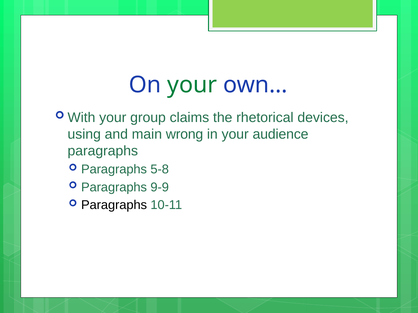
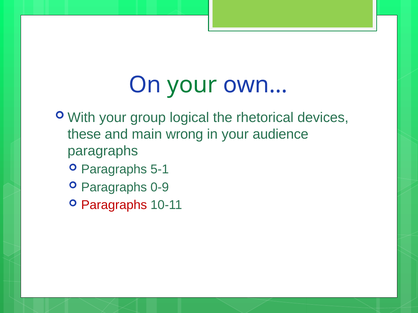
claims: claims -> logical
using: using -> these
5-8: 5-8 -> 5-1
9-9: 9-9 -> 0-9
Paragraphs at (114, 205) colour: black -> red
